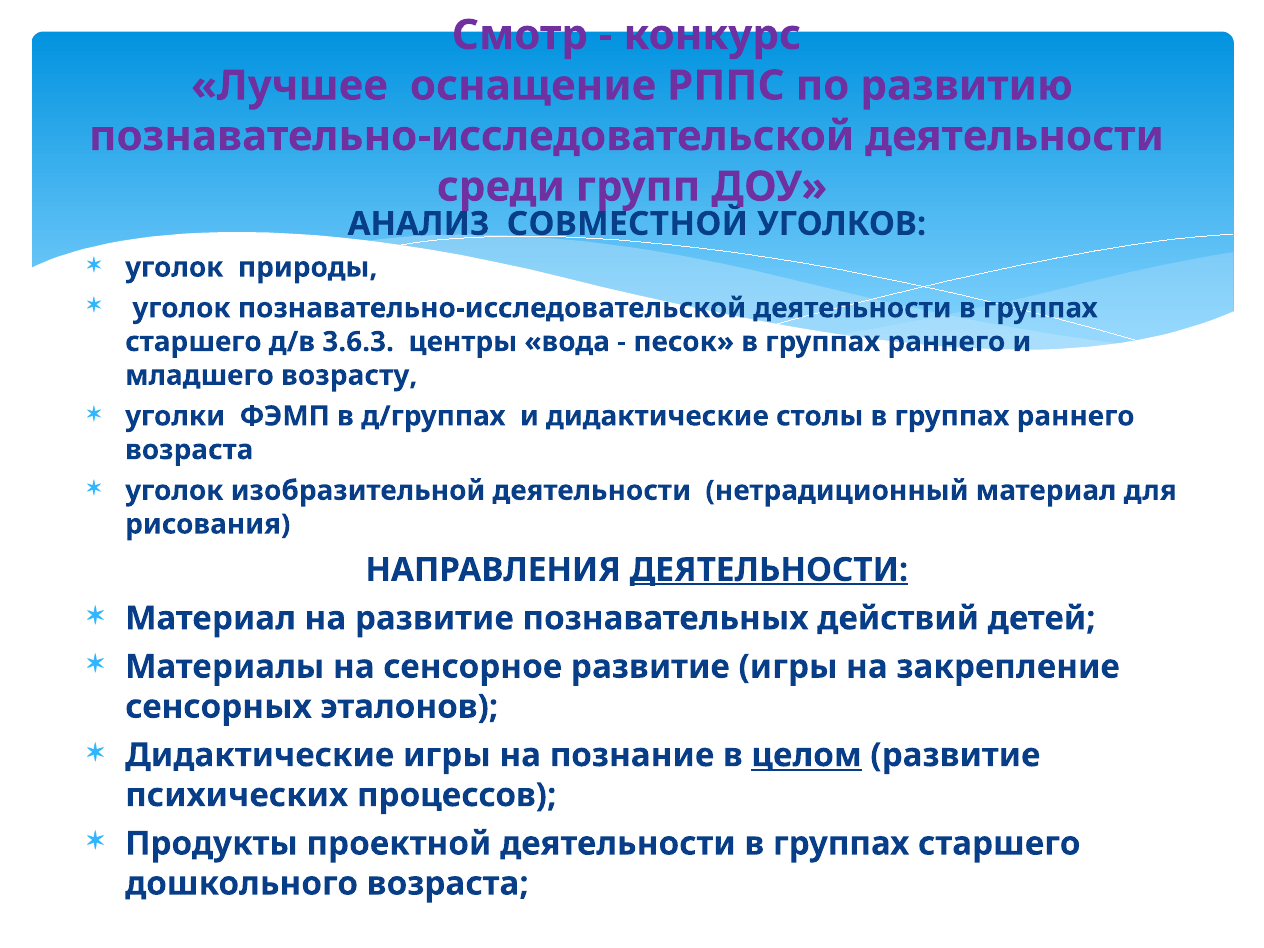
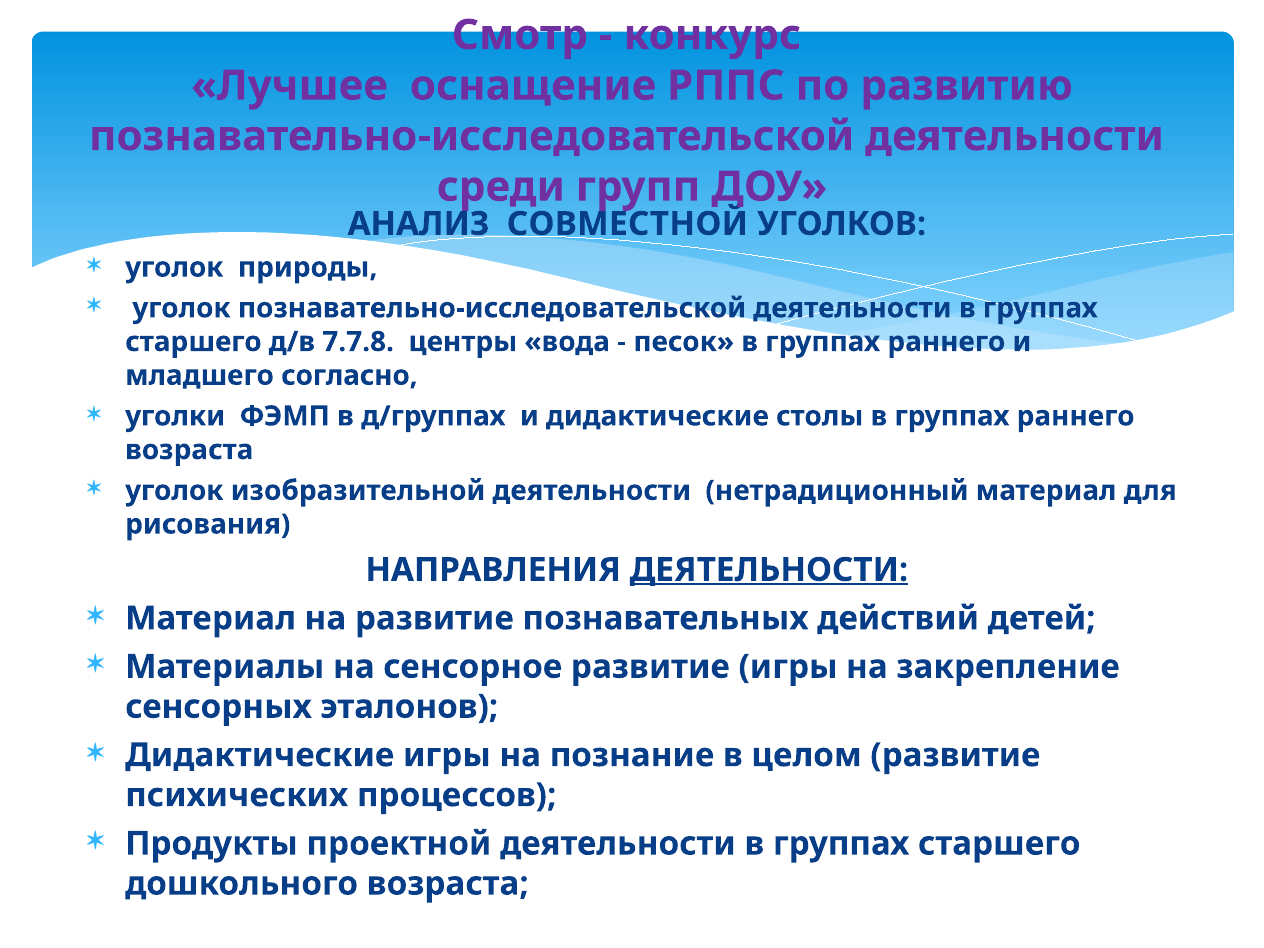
3.6.3: 3.6.3 -> 7.7.8
возрасту: возрасту -> согласно
целом underline: present -> none
